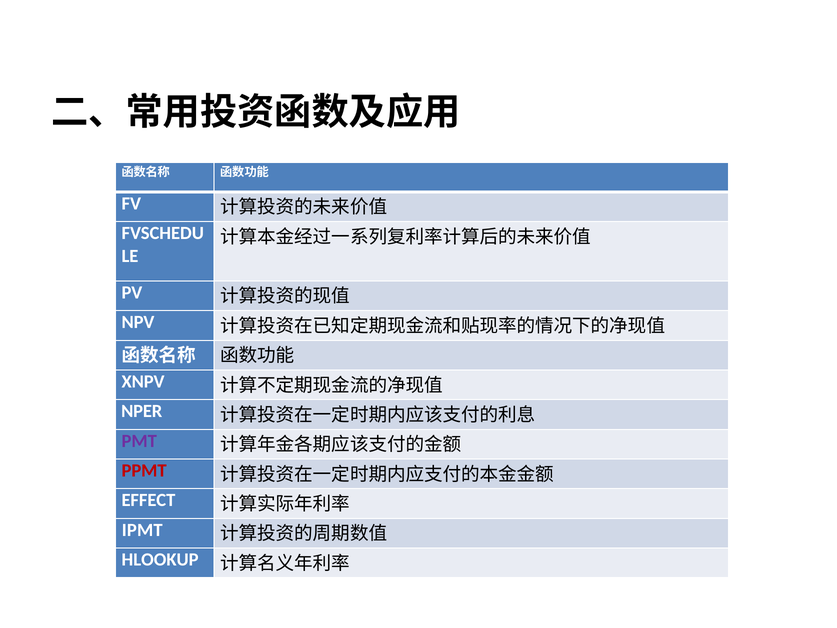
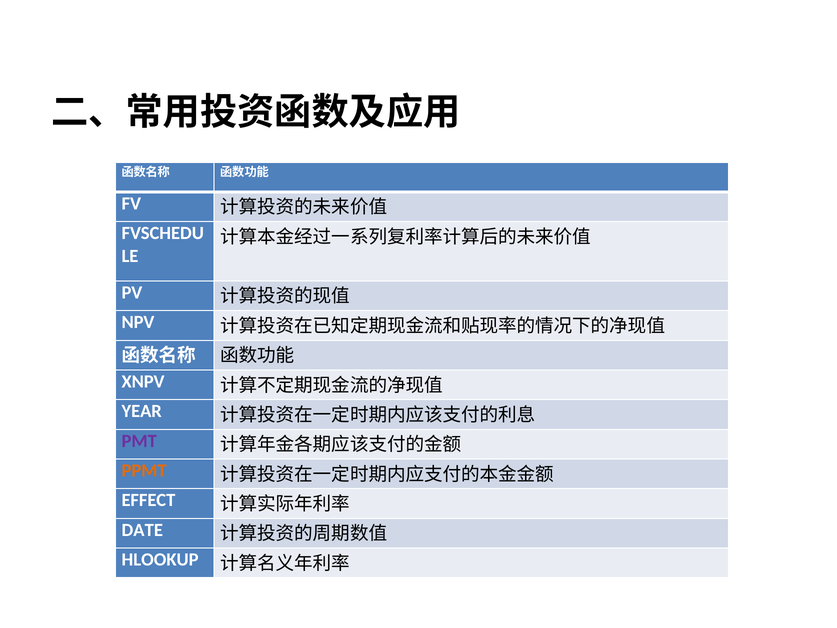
NPER: NPER -> YEAR
PPMT colour: red -> orange
IPMT: IPMT -> DATE
